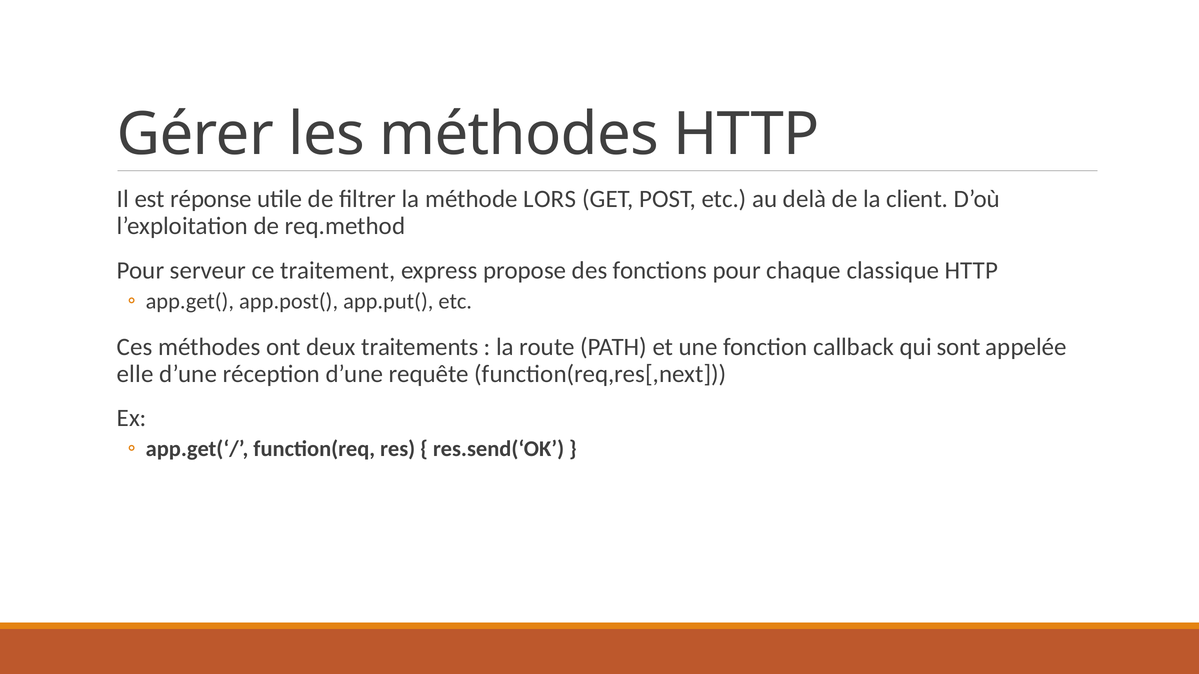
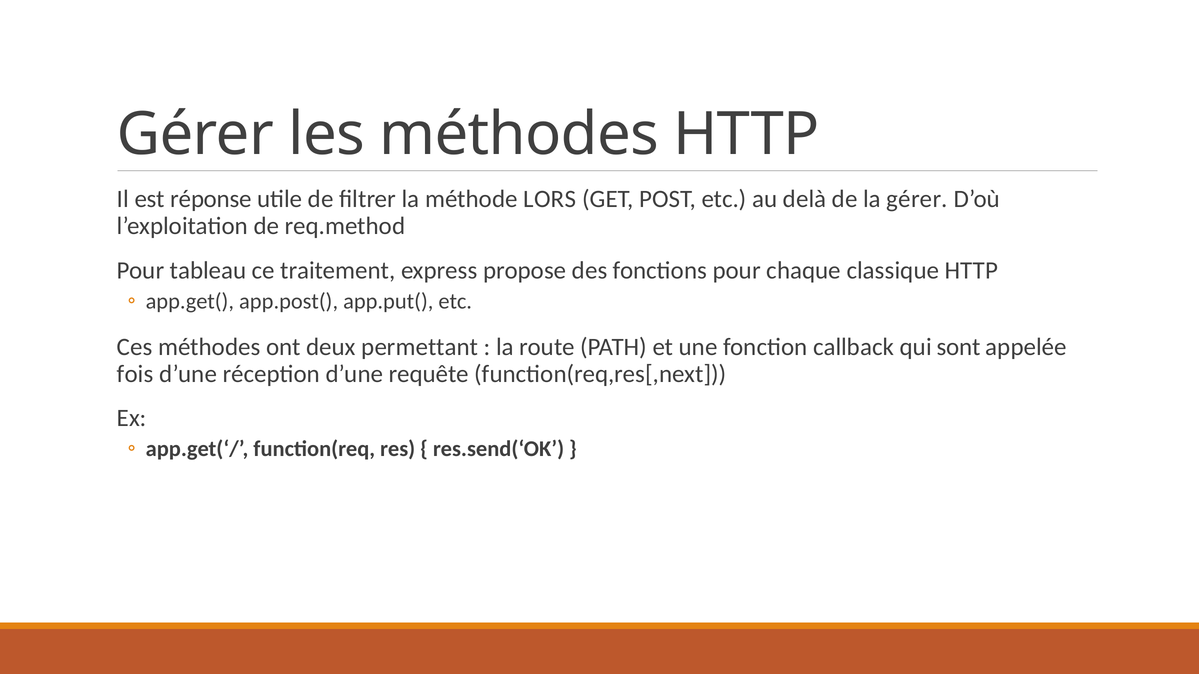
la client: client -> gérer
serveur: serveur -> tableau
traitements: traitements -> permettant
elle: elle -> fois
